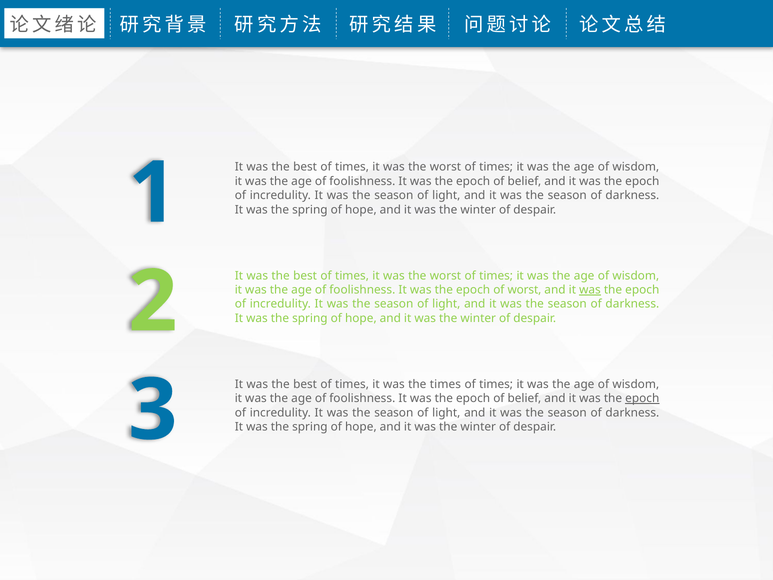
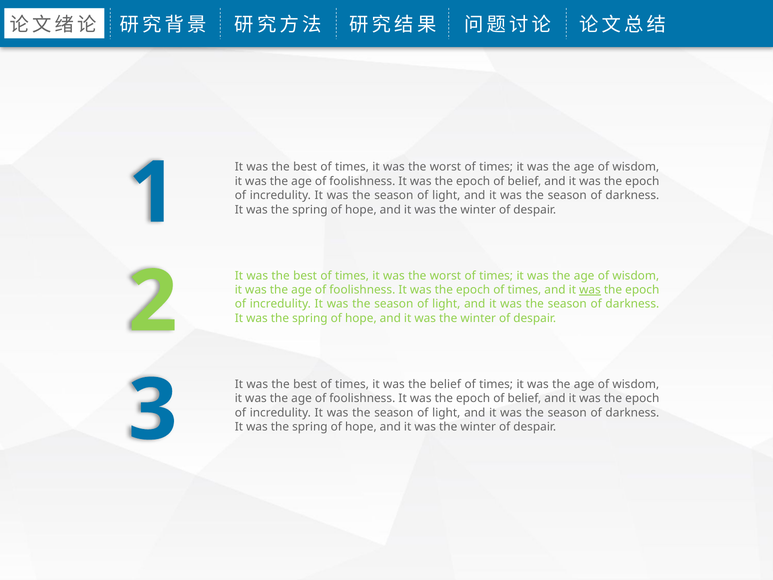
epoch of worst: worst -> times
the times: times -> belief
epoch at (642, 398) underline: present -> none
